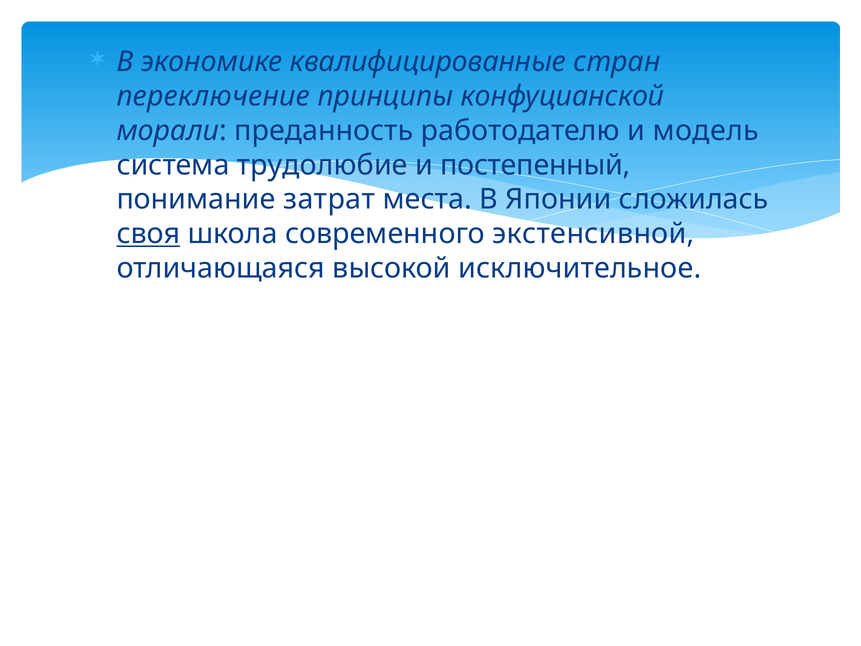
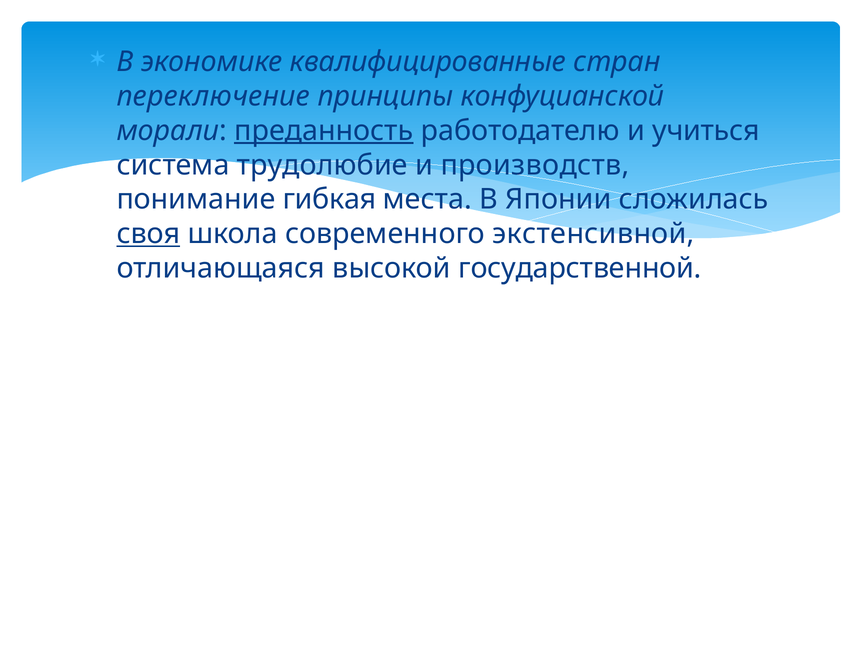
преданность underline: none -> present
модель: модель -> учиться
постепенный: постепенный -> производств
затрат: затрат -> гибкая
исключительное: исключительное -> государственной
